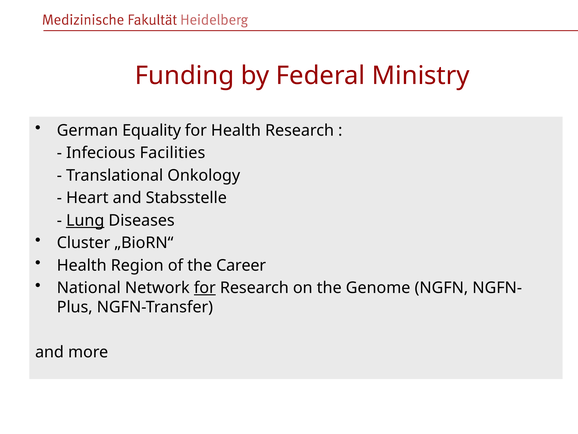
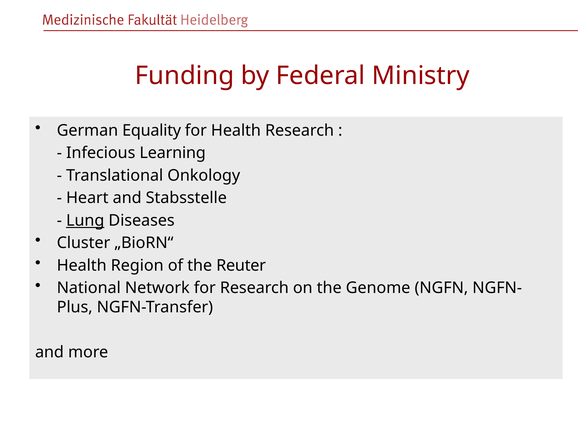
Facilities: Facilities -> Learning
Career: Career -> Reuter
for at (205, 288) underline: present -> none
